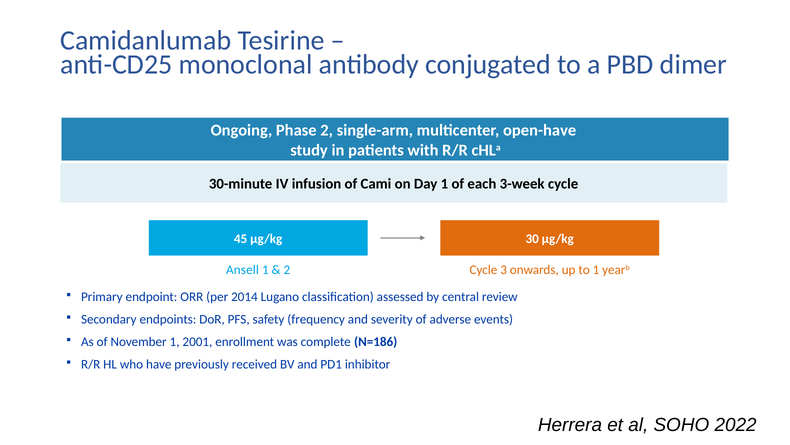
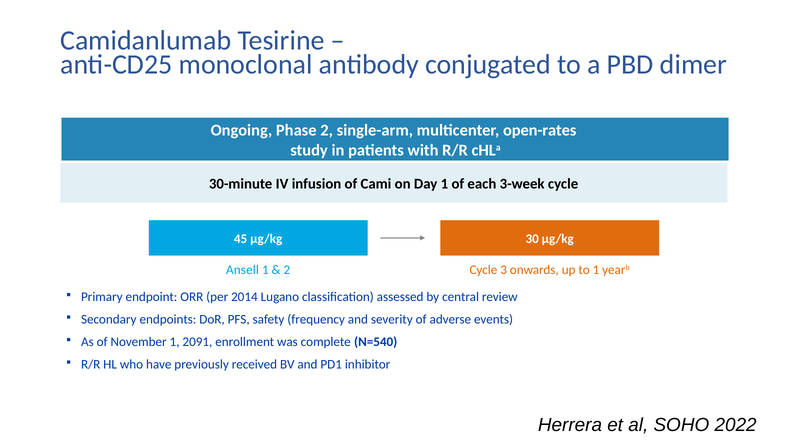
open-have: open-have -> open-rates
2001: 2001 -> 2091
N=186: N=186 -> N=540
